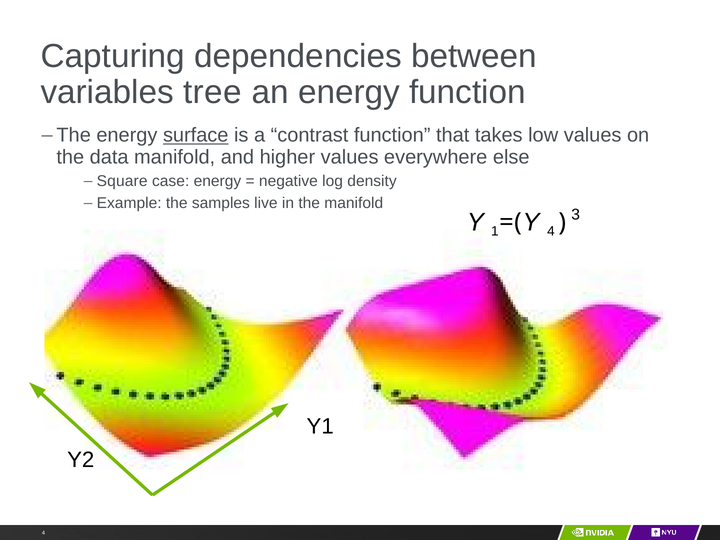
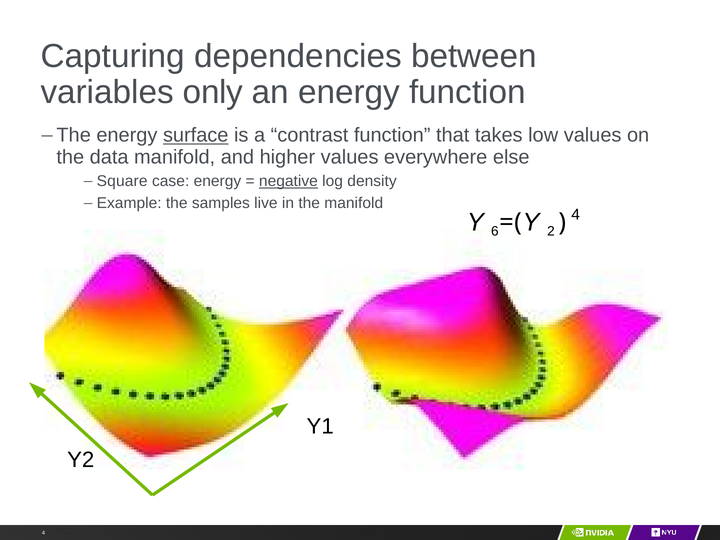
tree: tree -> only
negative underline: none -> present
1: 1 -> 6
Y 4: 4 -> 2
3 at (576, 215): 3 -> 4
